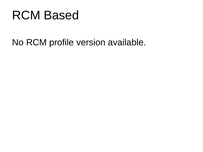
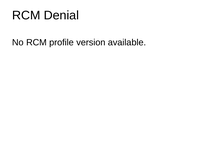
Based: Based -> Denial
